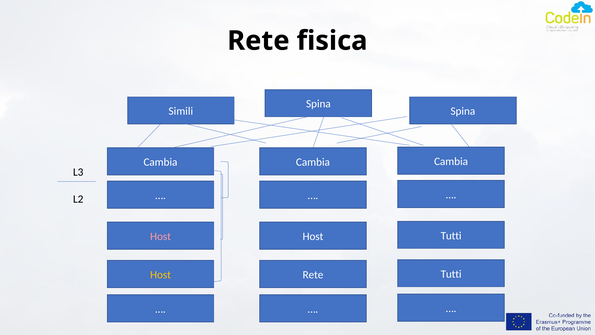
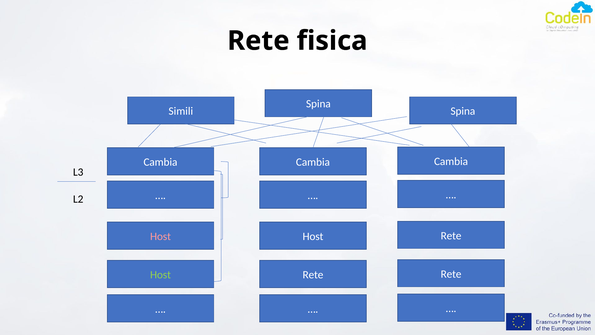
Tutti at (451, 235): Tutti -> Rete
Tutti at (451, 274): Tutti -> Rete
Host at (161, 274) colour: yellow -> light green
